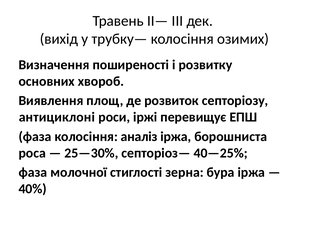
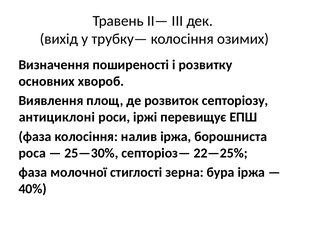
аналіз: аналіз -> налив
40—25%: 40—25% -> 22—25%
